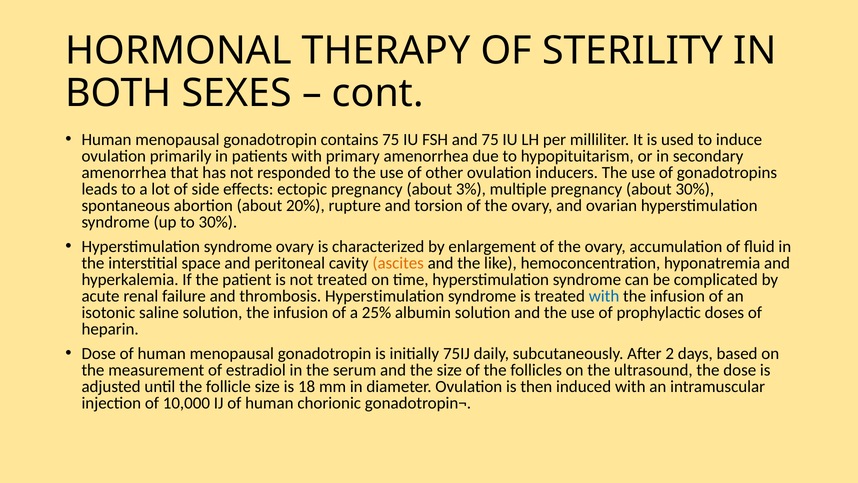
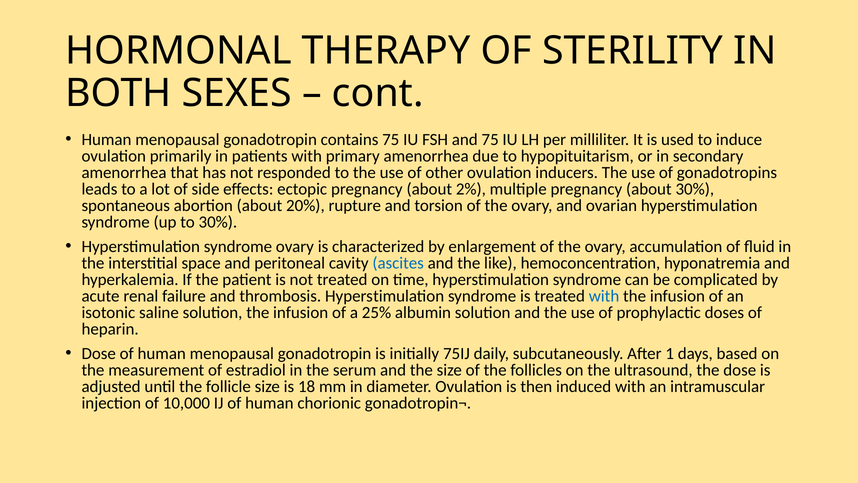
3%: 3% -> 2%
ascites colour: orange -> blue
2: 2 -> 1
